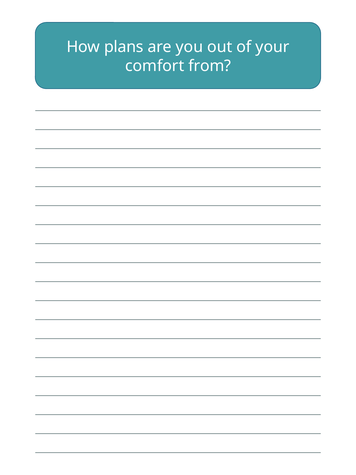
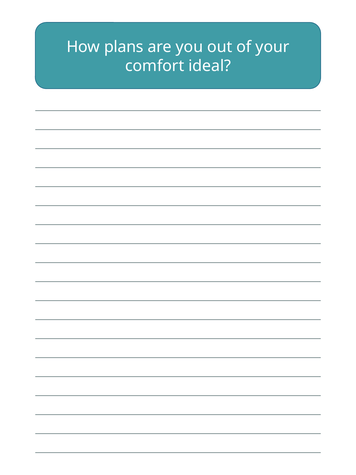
from: from -> ideal
